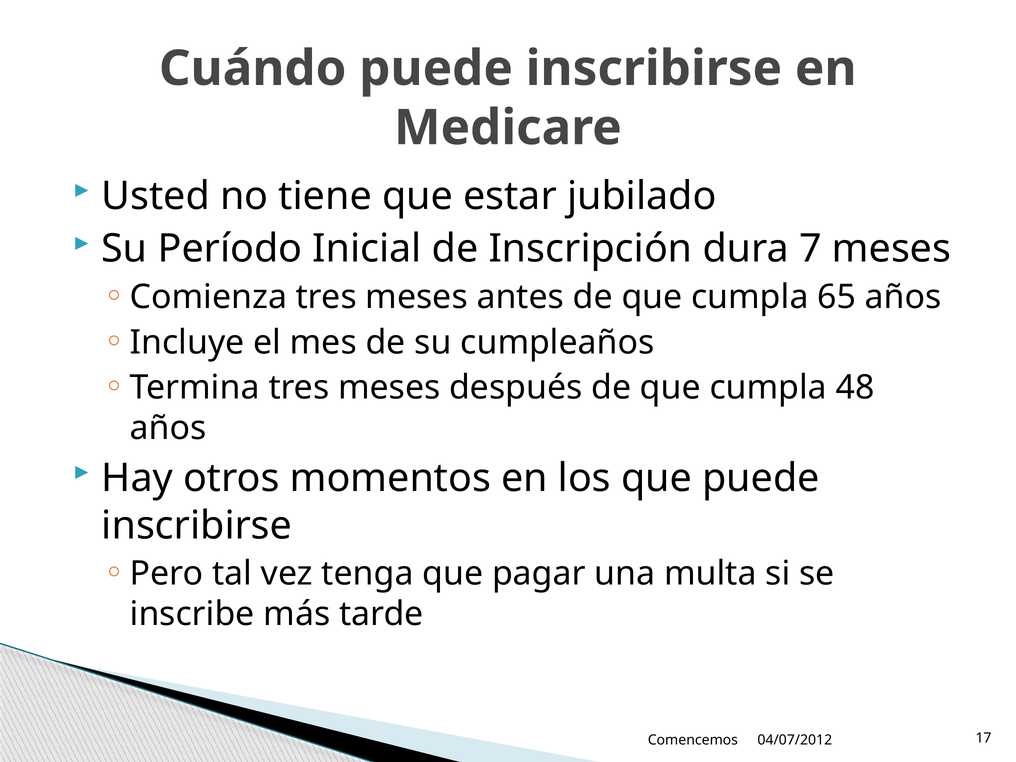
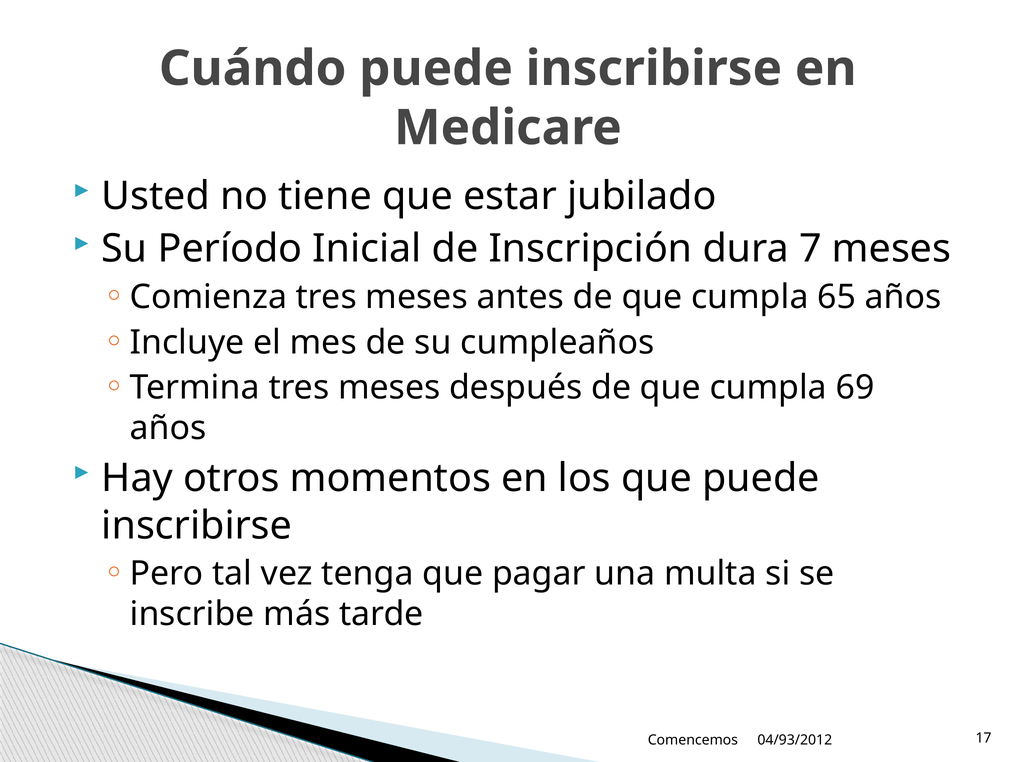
48: 48 -> 69
04/07/2012: 04/07/2012 -> 04/93/2012
